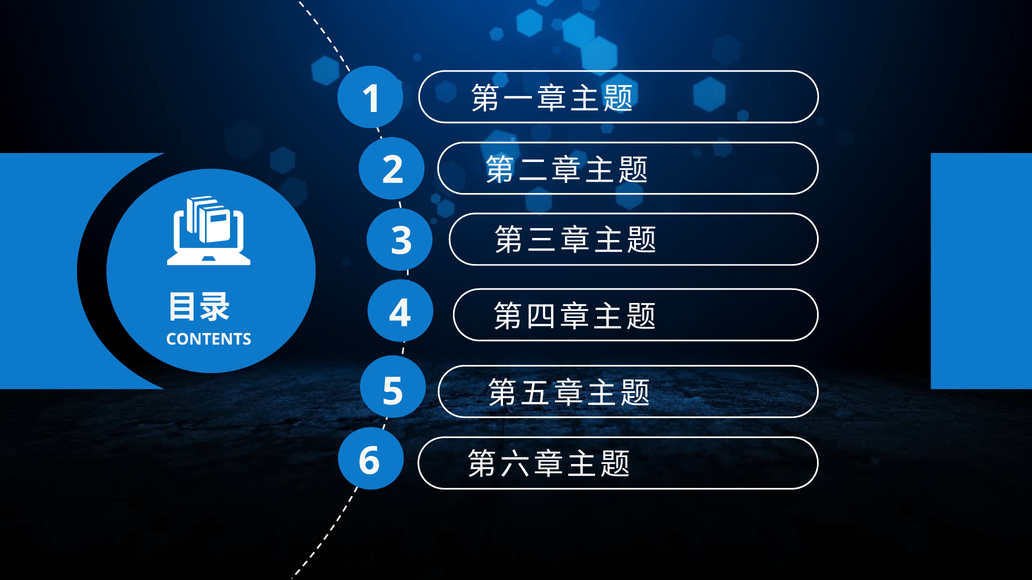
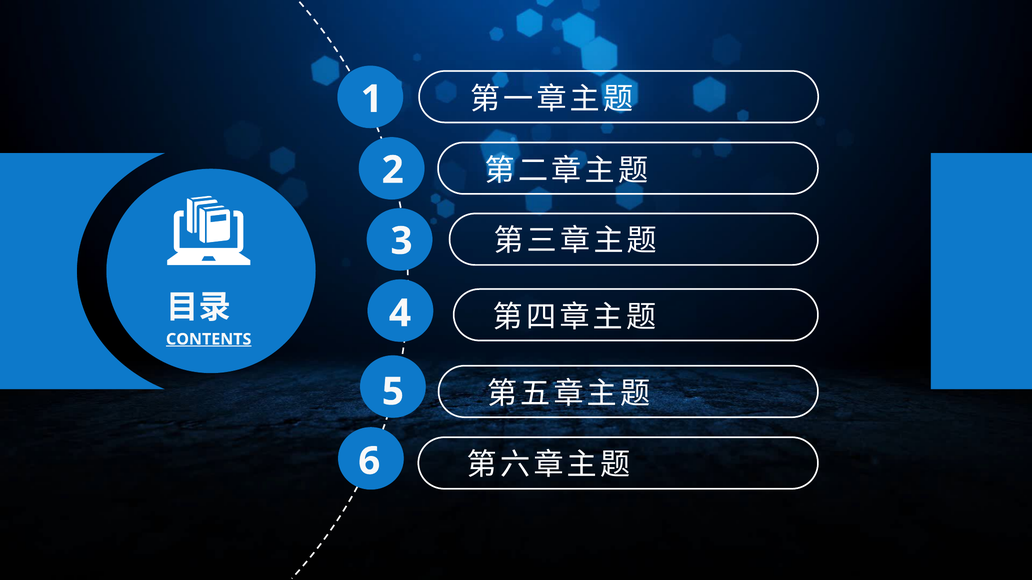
CONTENTS underline: none -> present
